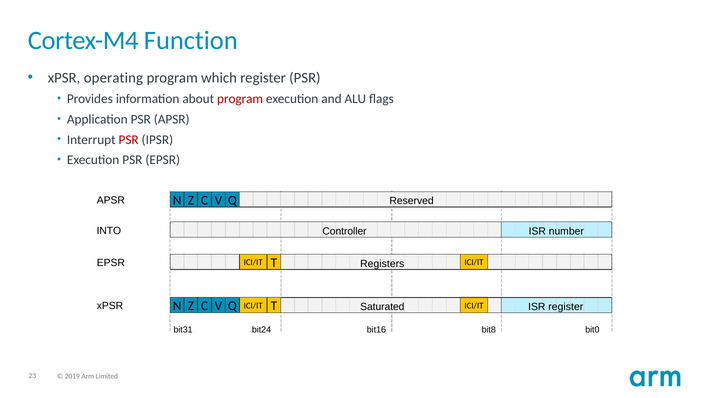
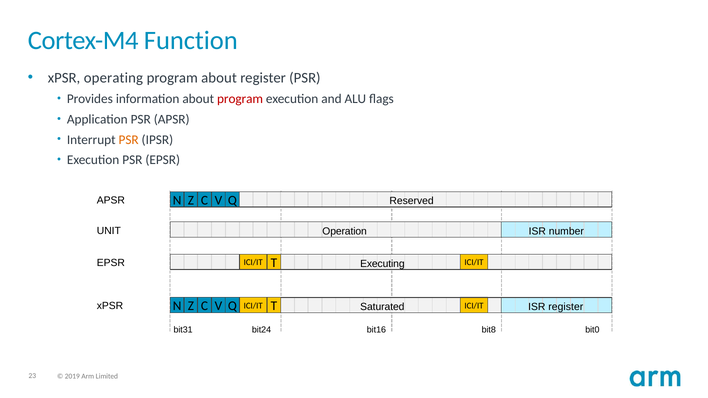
program which: which -> about
PSR at (129, 140) colour: red -> orange
INTO: INTO -> UNIT
Controller: Controller -> Operation
Registers: Registers -> Executing
